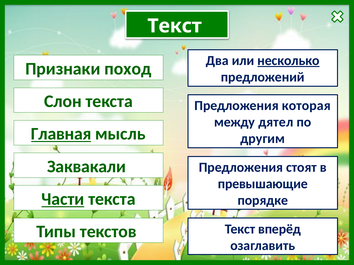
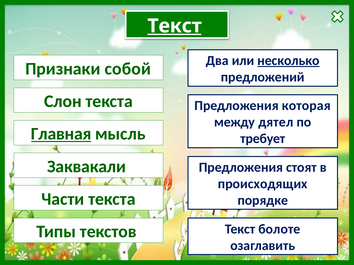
Текст at (175, 26) underline: none -> present
поход: поход -> собой
другим: другим -> требует
превышающие: превышающие -> происходящих
Части underline: present -> none
вперёд: вперёд -> болоте
